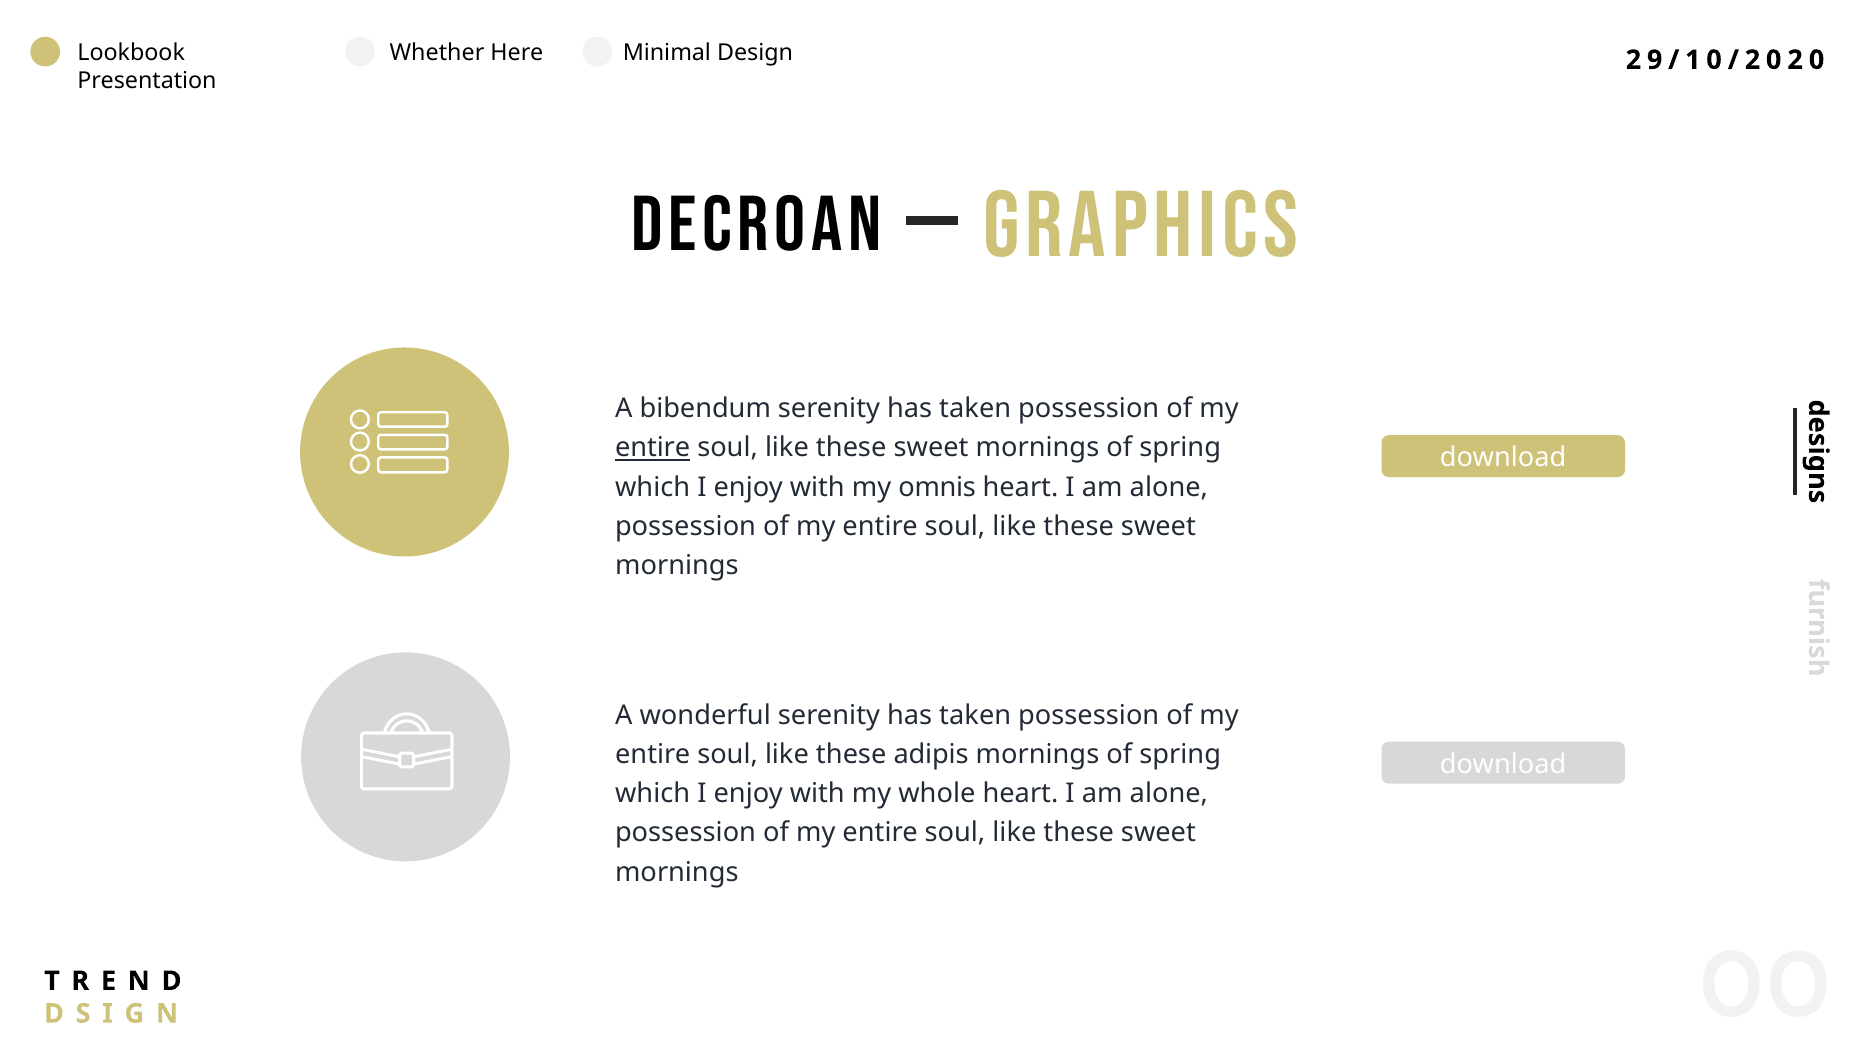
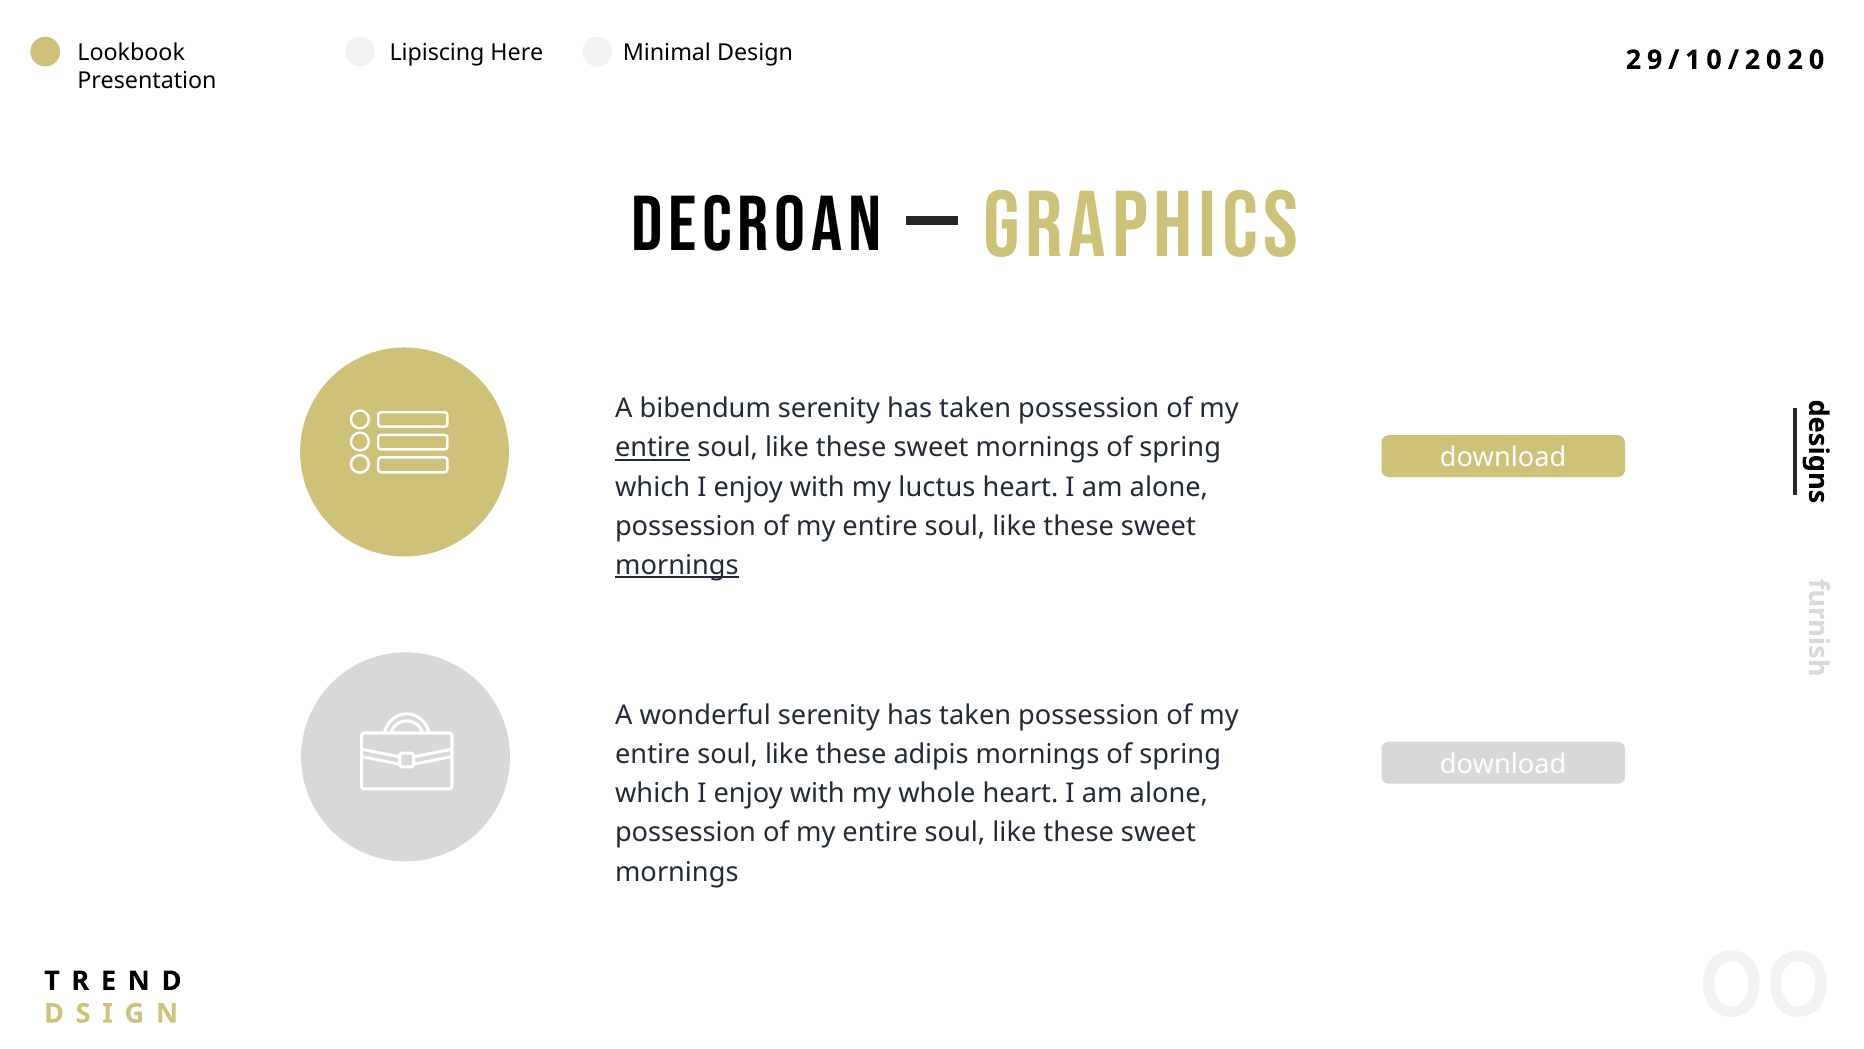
Whether: Whether -> Lipiscing
omnis: omnis -> luctus
mornings at (677, 565) underline: none -> present
